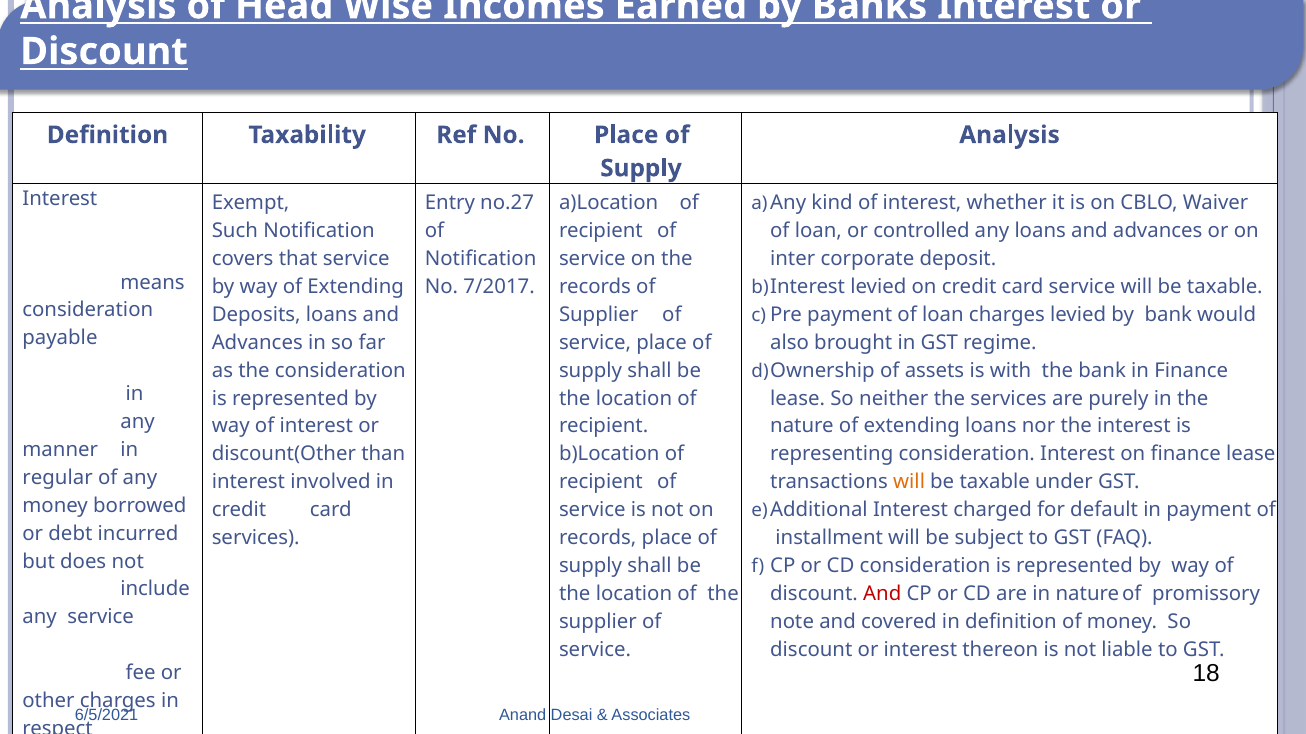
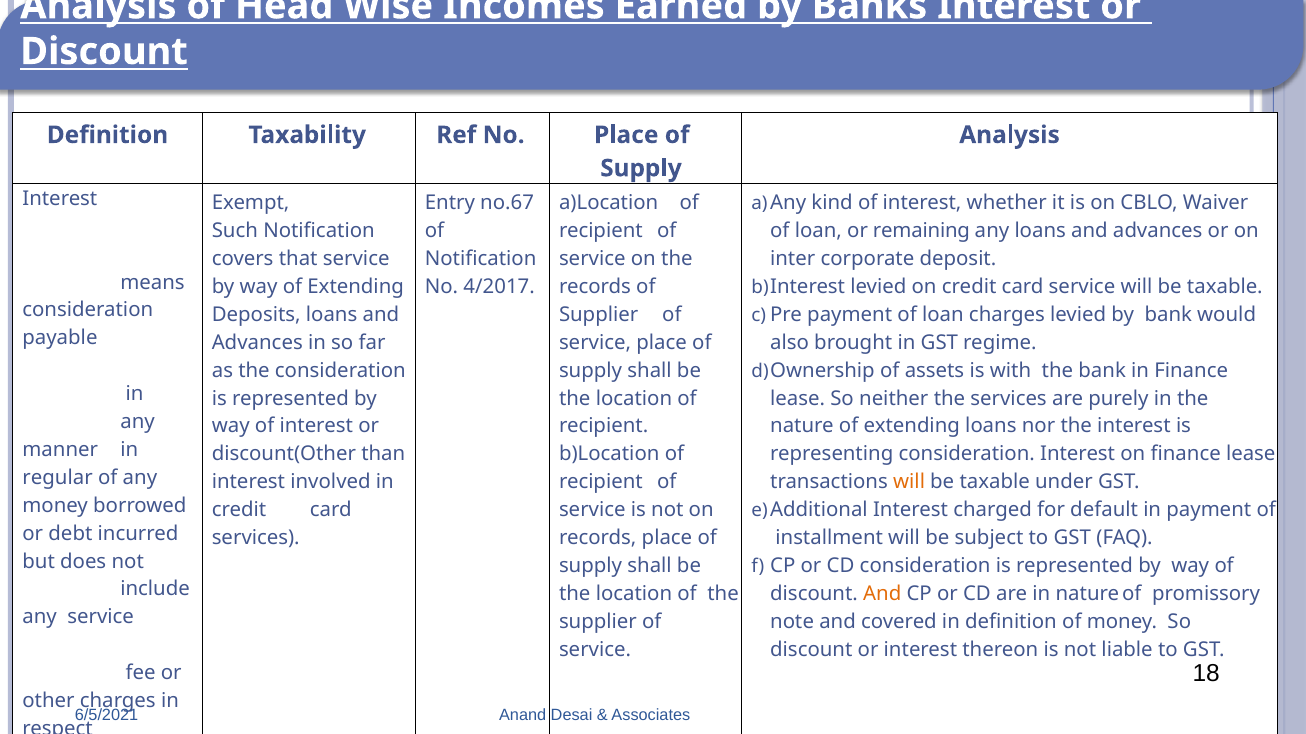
no.27: no.27 -> no.67
controlled: controlled -> remaining
7/2017: 7/2017 -> 4/2017
And at (882, 594) colour: red -> orange
